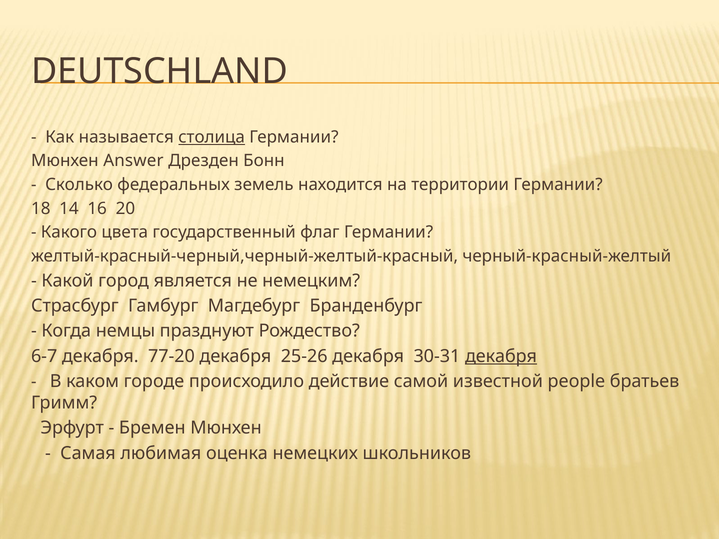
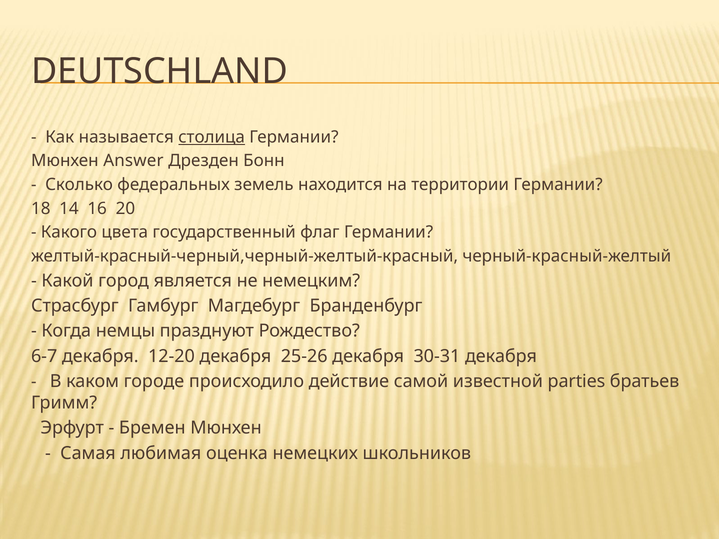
77-20: 77-20 -> 12-20
декабря at (501, 356) underline: present -> none
people: people -> parties
